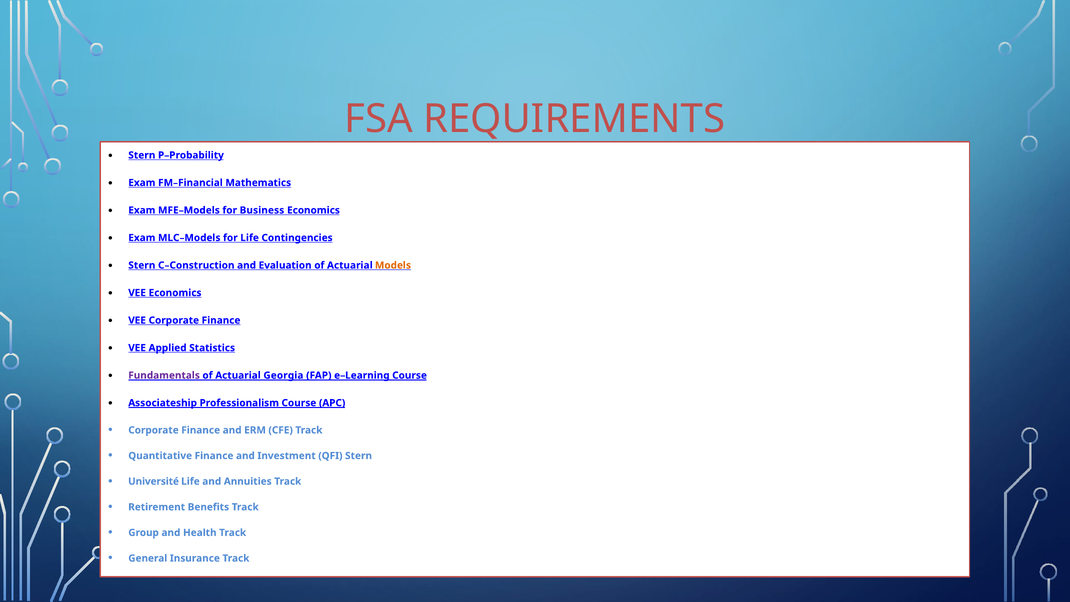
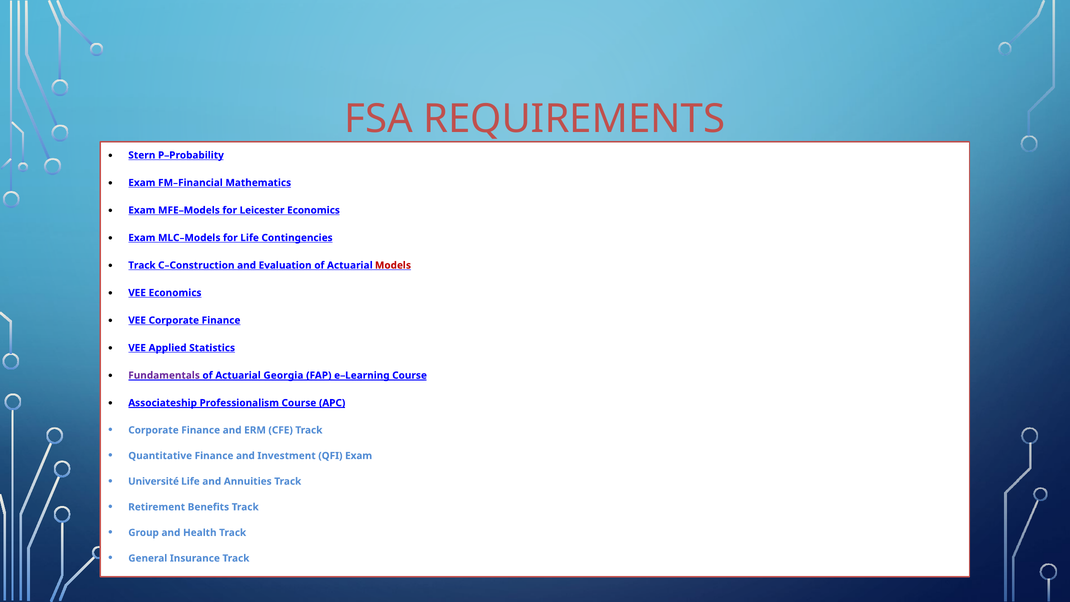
Business: Business -> Leicester
Stern at (142, 265): Stern -> Track
Models colour: orange -> red
QFI Stern: Stern -> Exam
